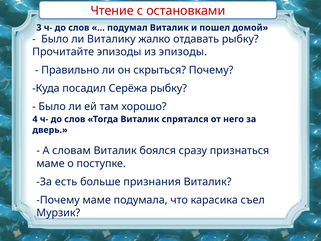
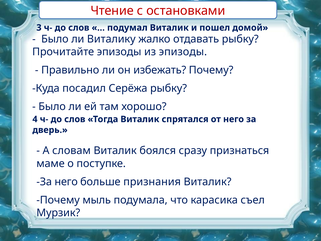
скрыться: скрыться -> избежать
За есть: есть -> него
Почему маме: маме -> мыль
